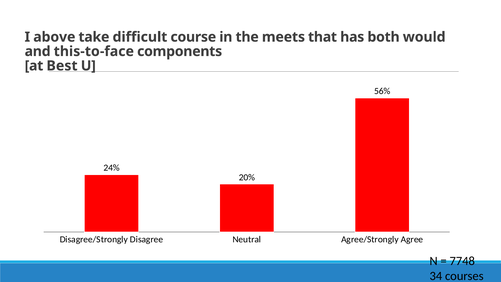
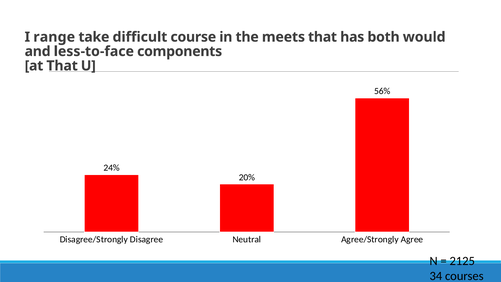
above: above -> range
this-to-face: this-to-face -> less-to-face
at Best: Best -> That
7748: 7748 -> 2125
